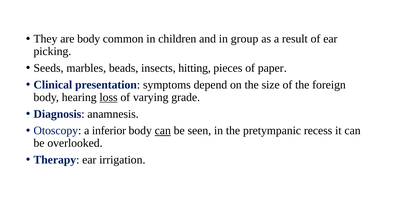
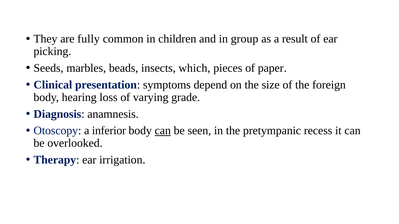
are body: body -> fully
hitting: hitting -> which
loss underline: present -> none
